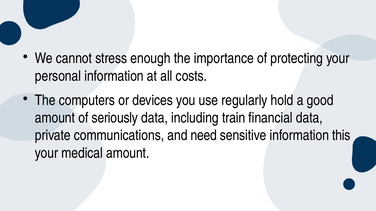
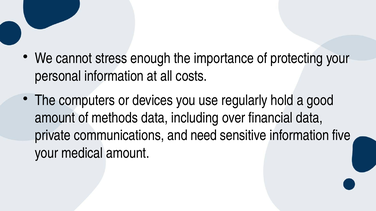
seriously: seriously -> methods
train: train -> over
this: this -> five
